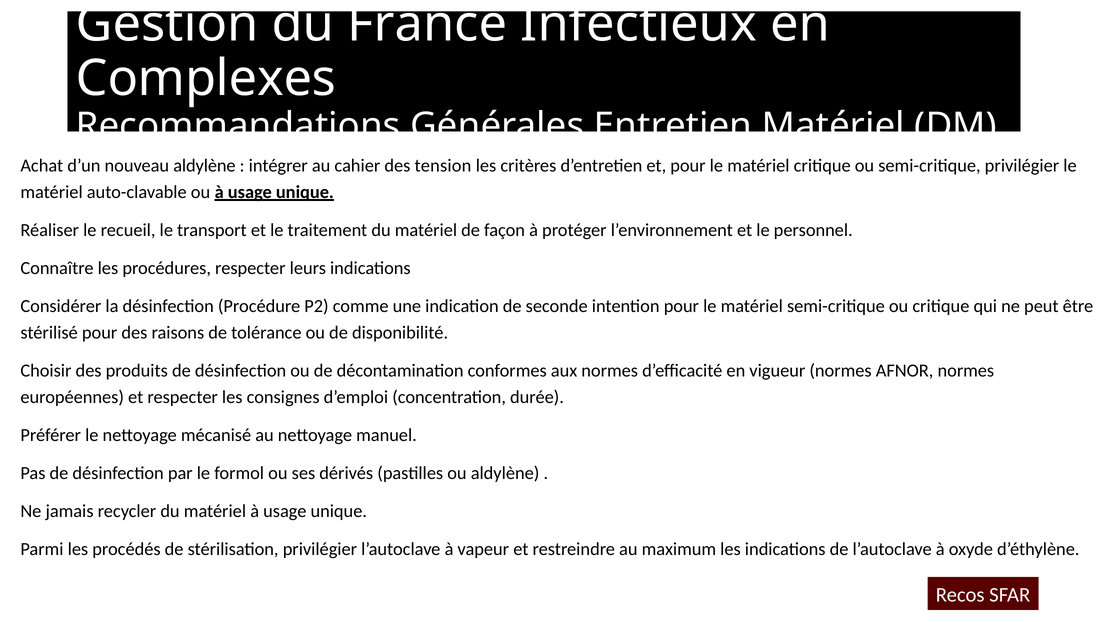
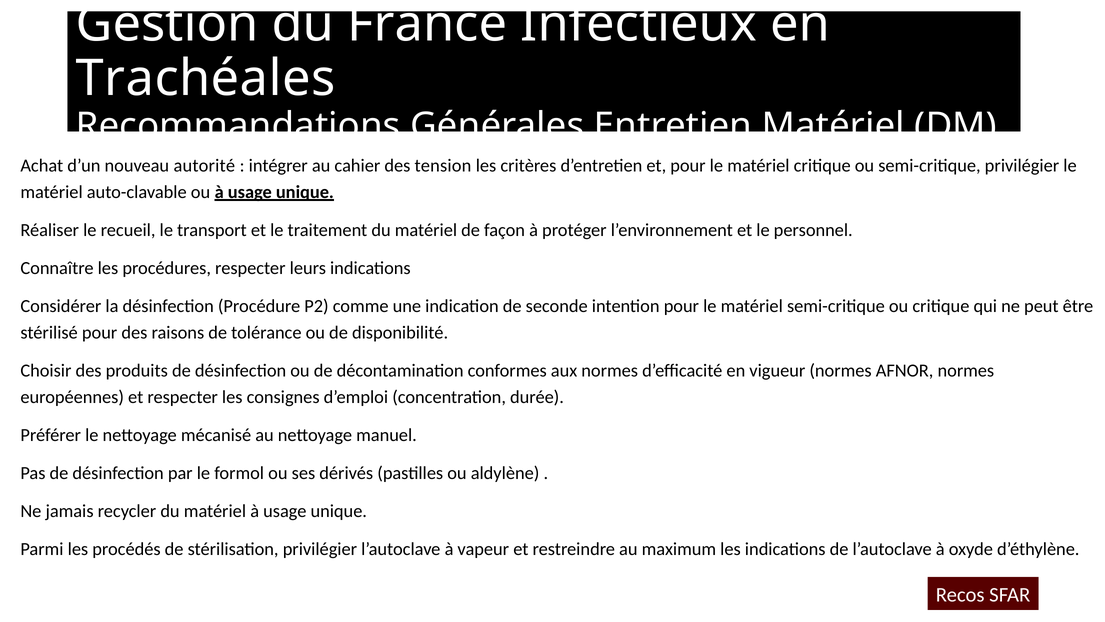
Complexes: Complexes -> Trachéales
nouveau aldylène: aldylène -> autorité
